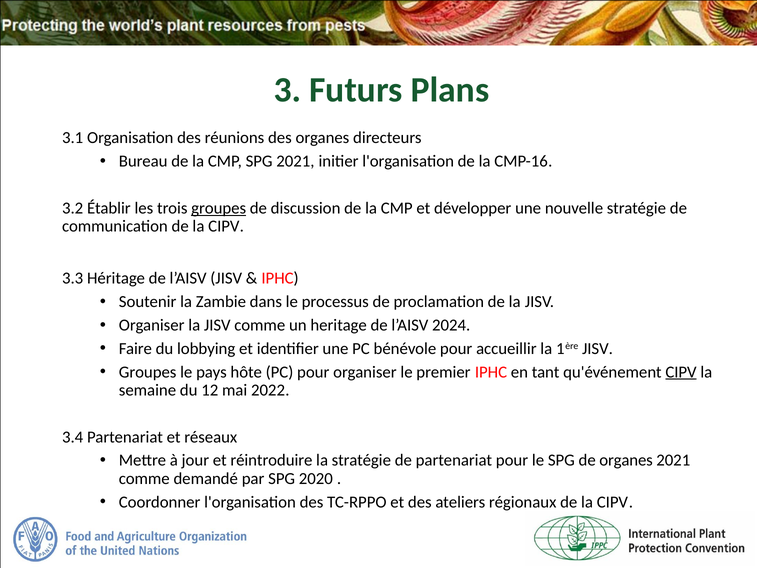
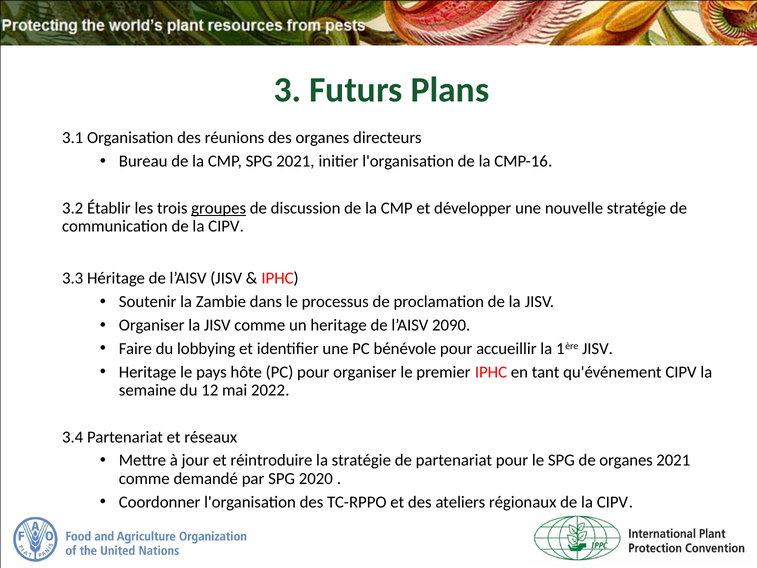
2024: 2024 -> 2090
Groupes at (148, 372): Groupes -> Heritage
CIPV at (681, 372) underline: present -> none
